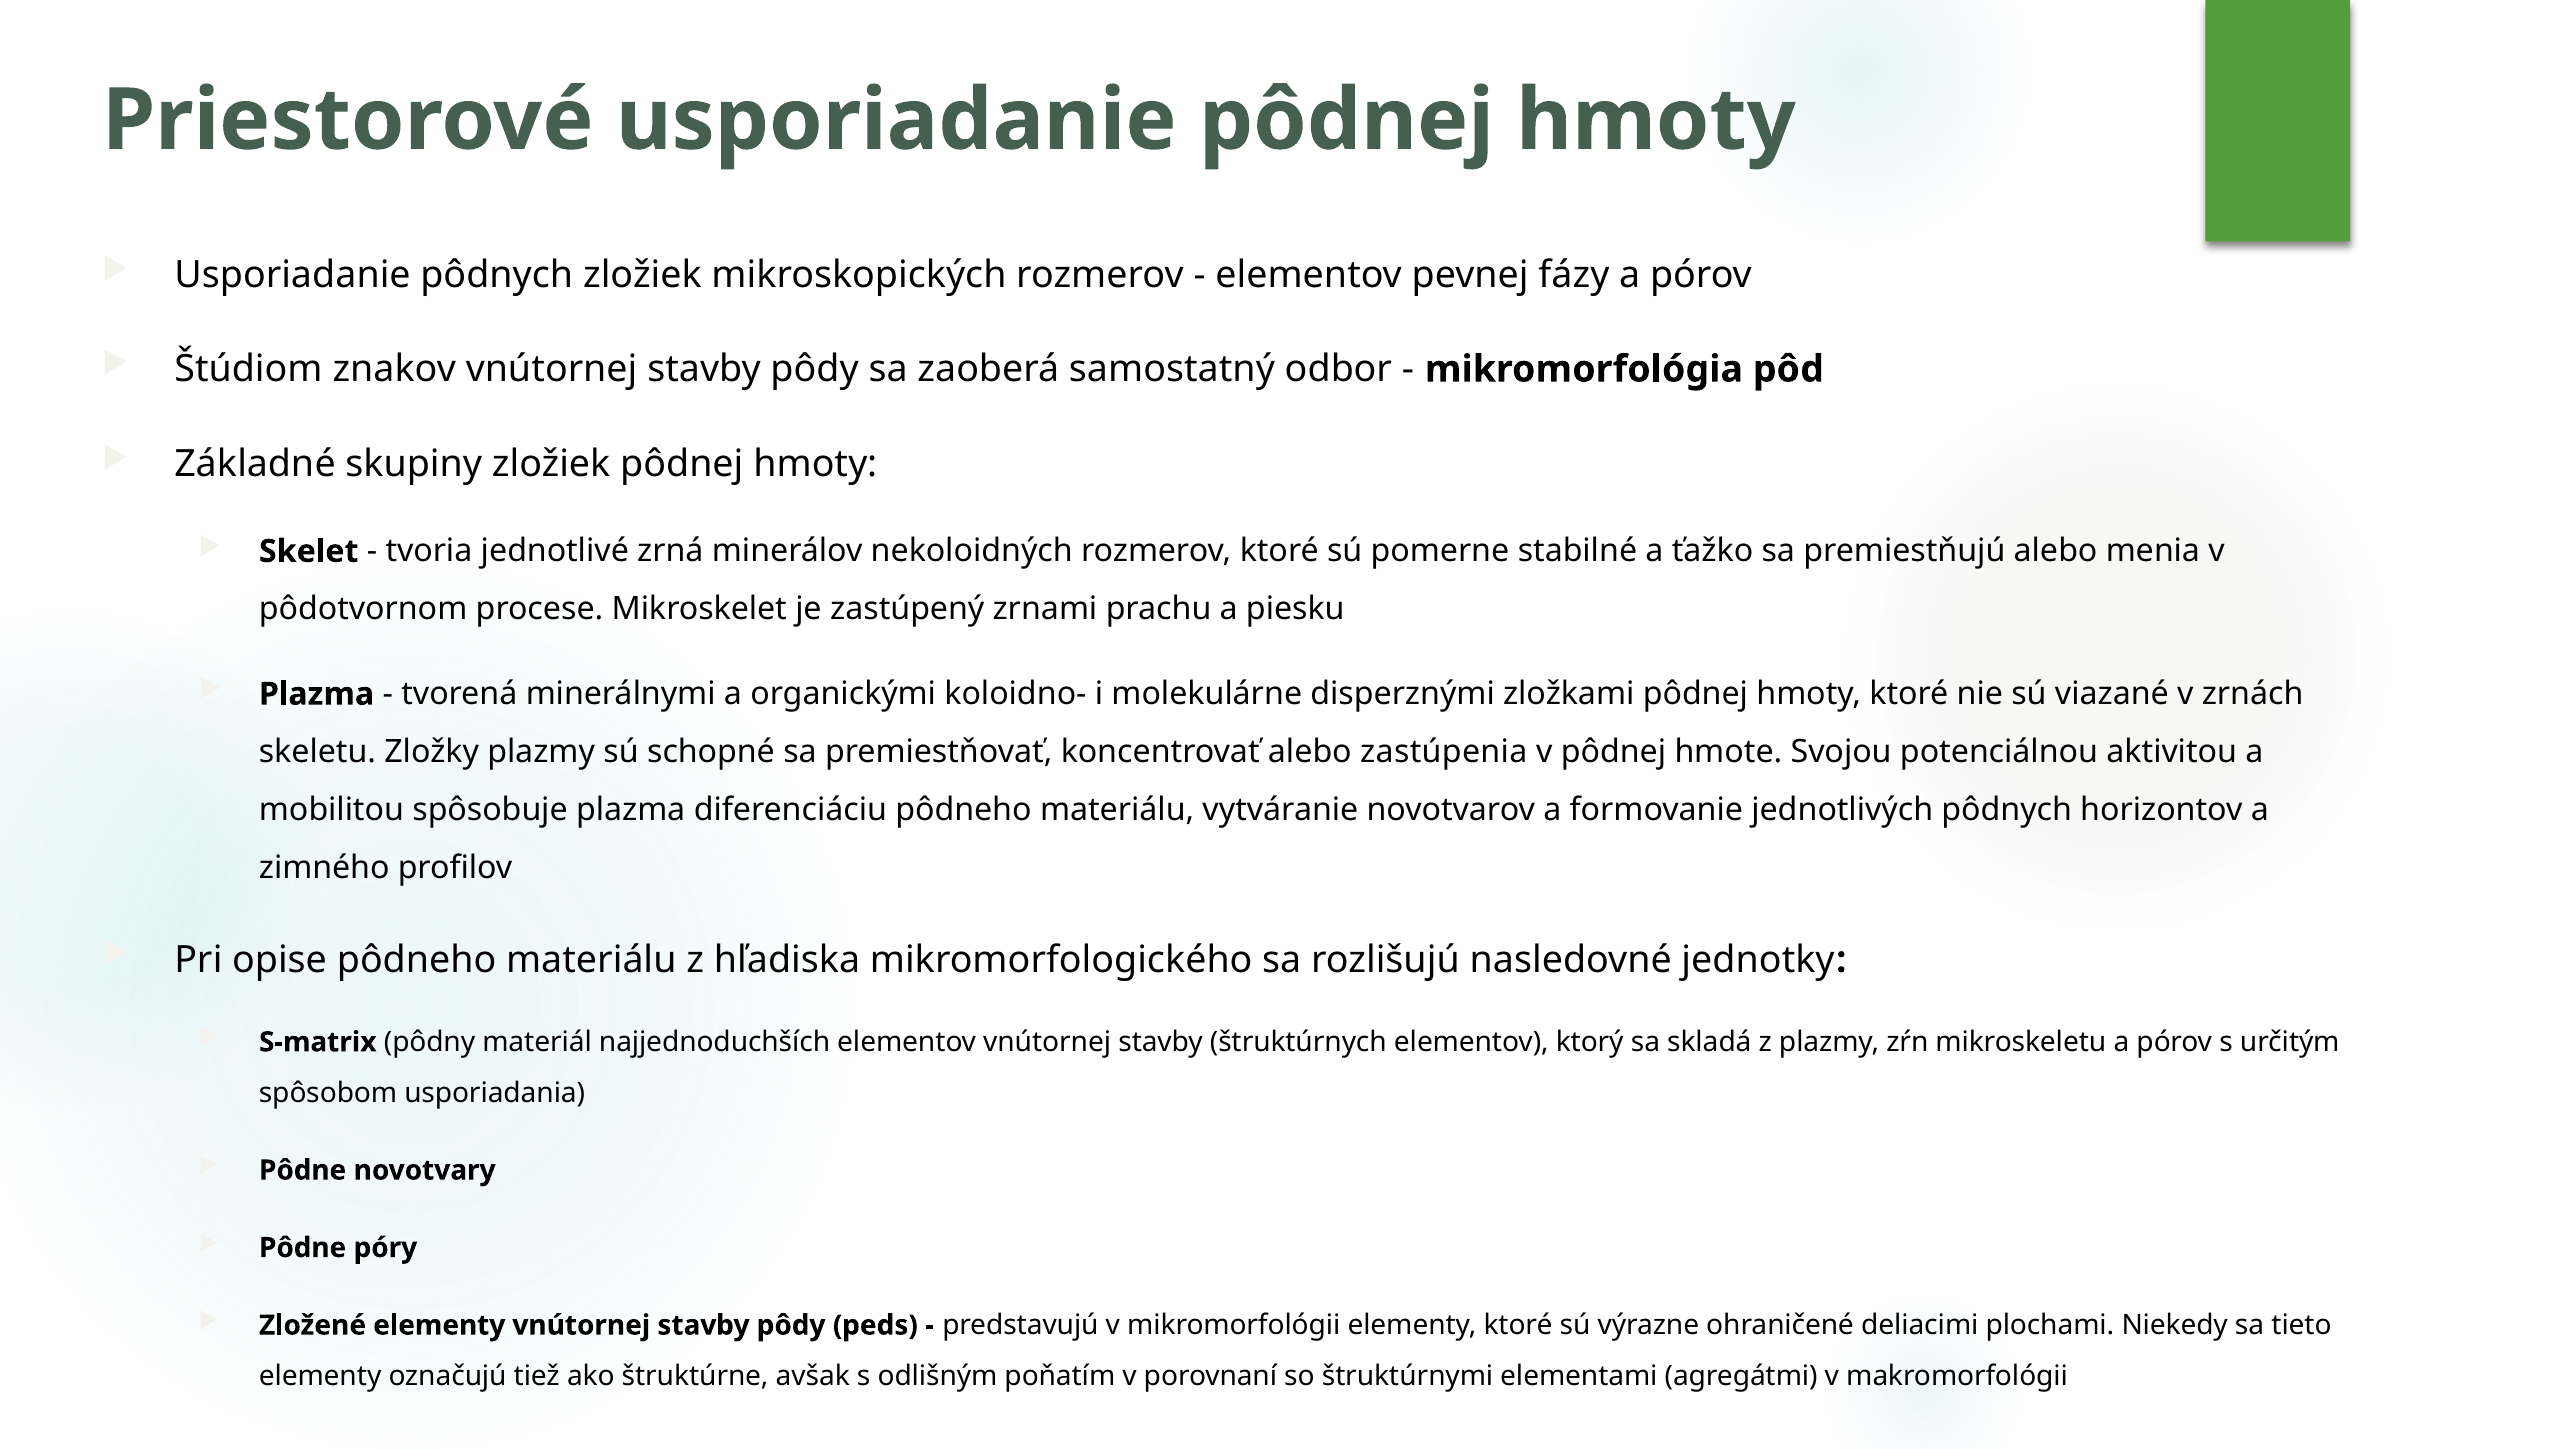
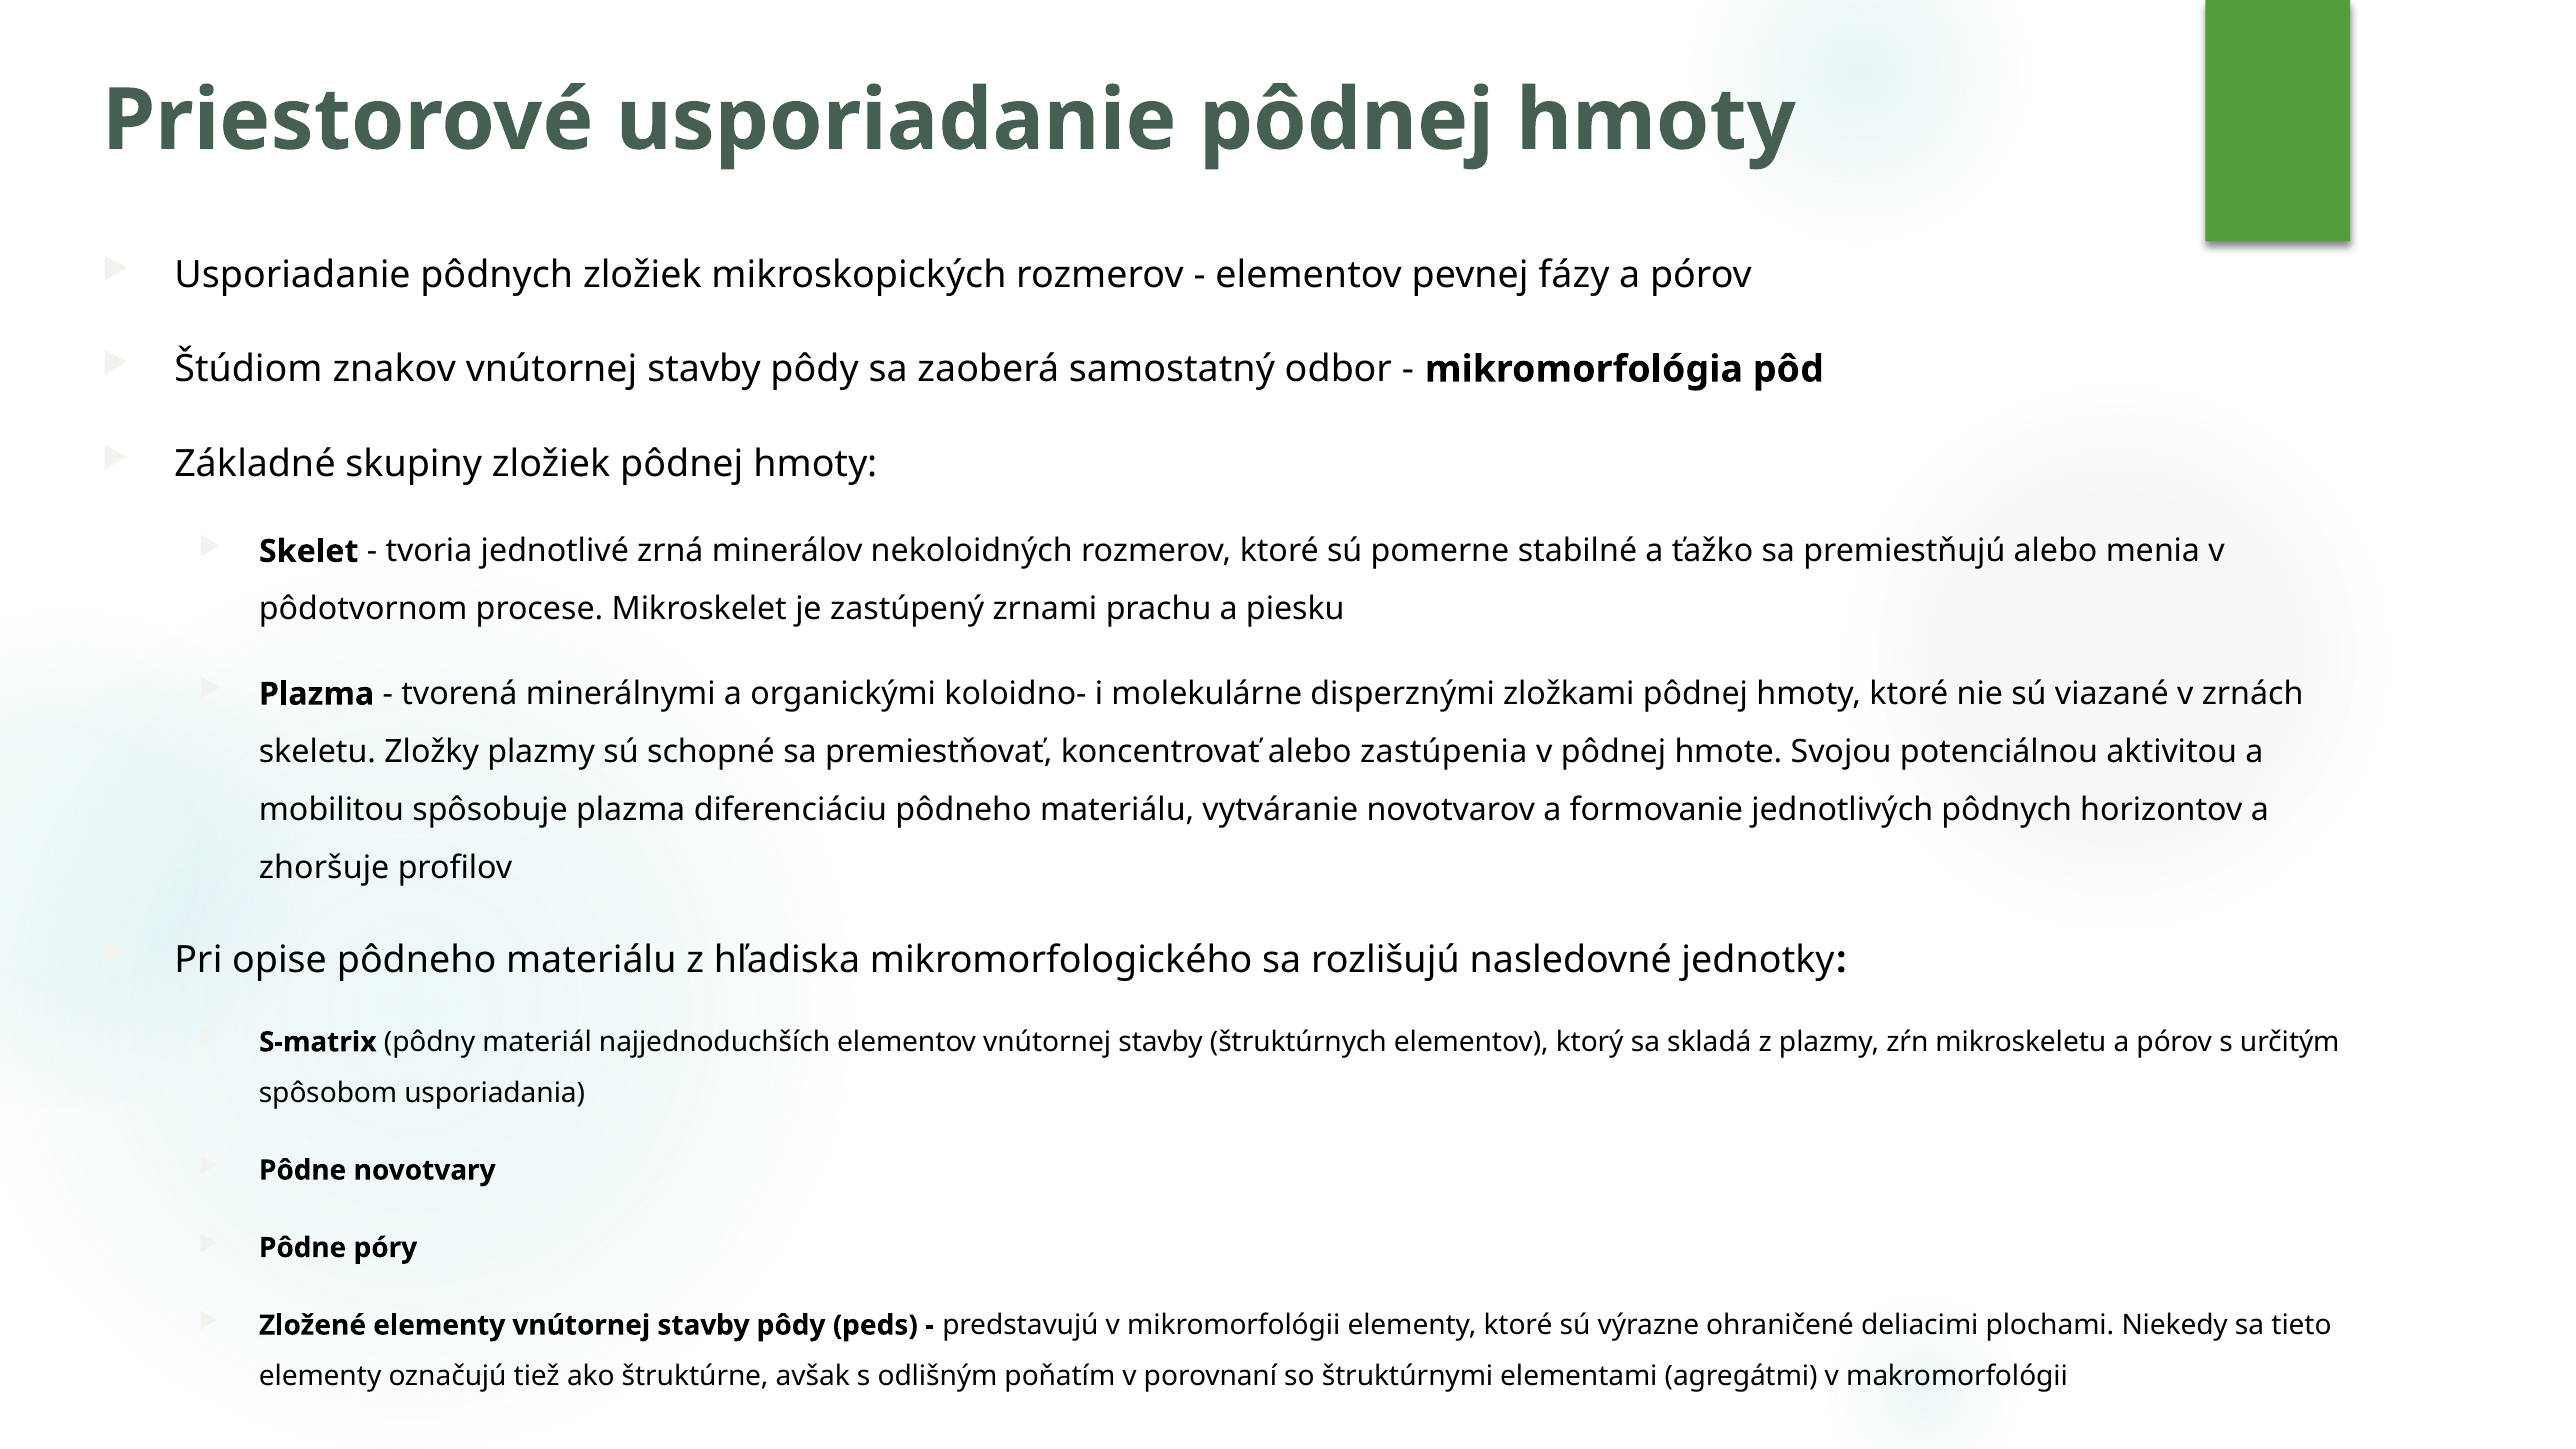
zimného: zimného -> zhoršuje
